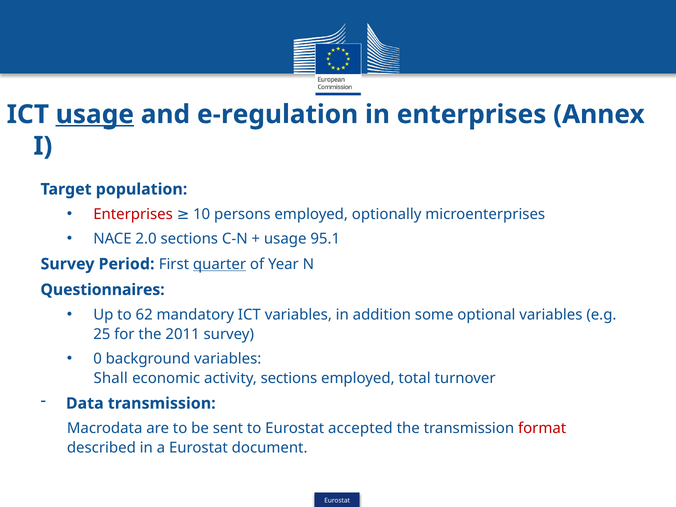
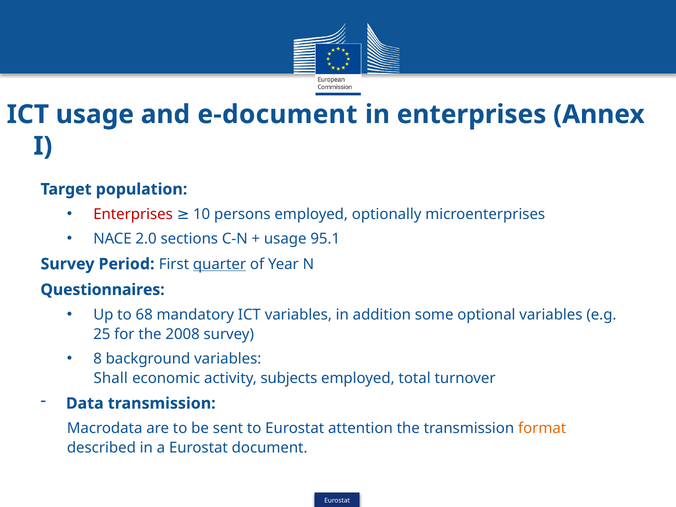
usage at (95, 114) underline: present -> none
e-regulation: e-regulation -> e-document
62: 62 -> 68
2011: 2011 -> 2008
0: 0 -> 8
activity sections: sections -> subjects
accepted: accepted -> attention
format colour: red -> orange
